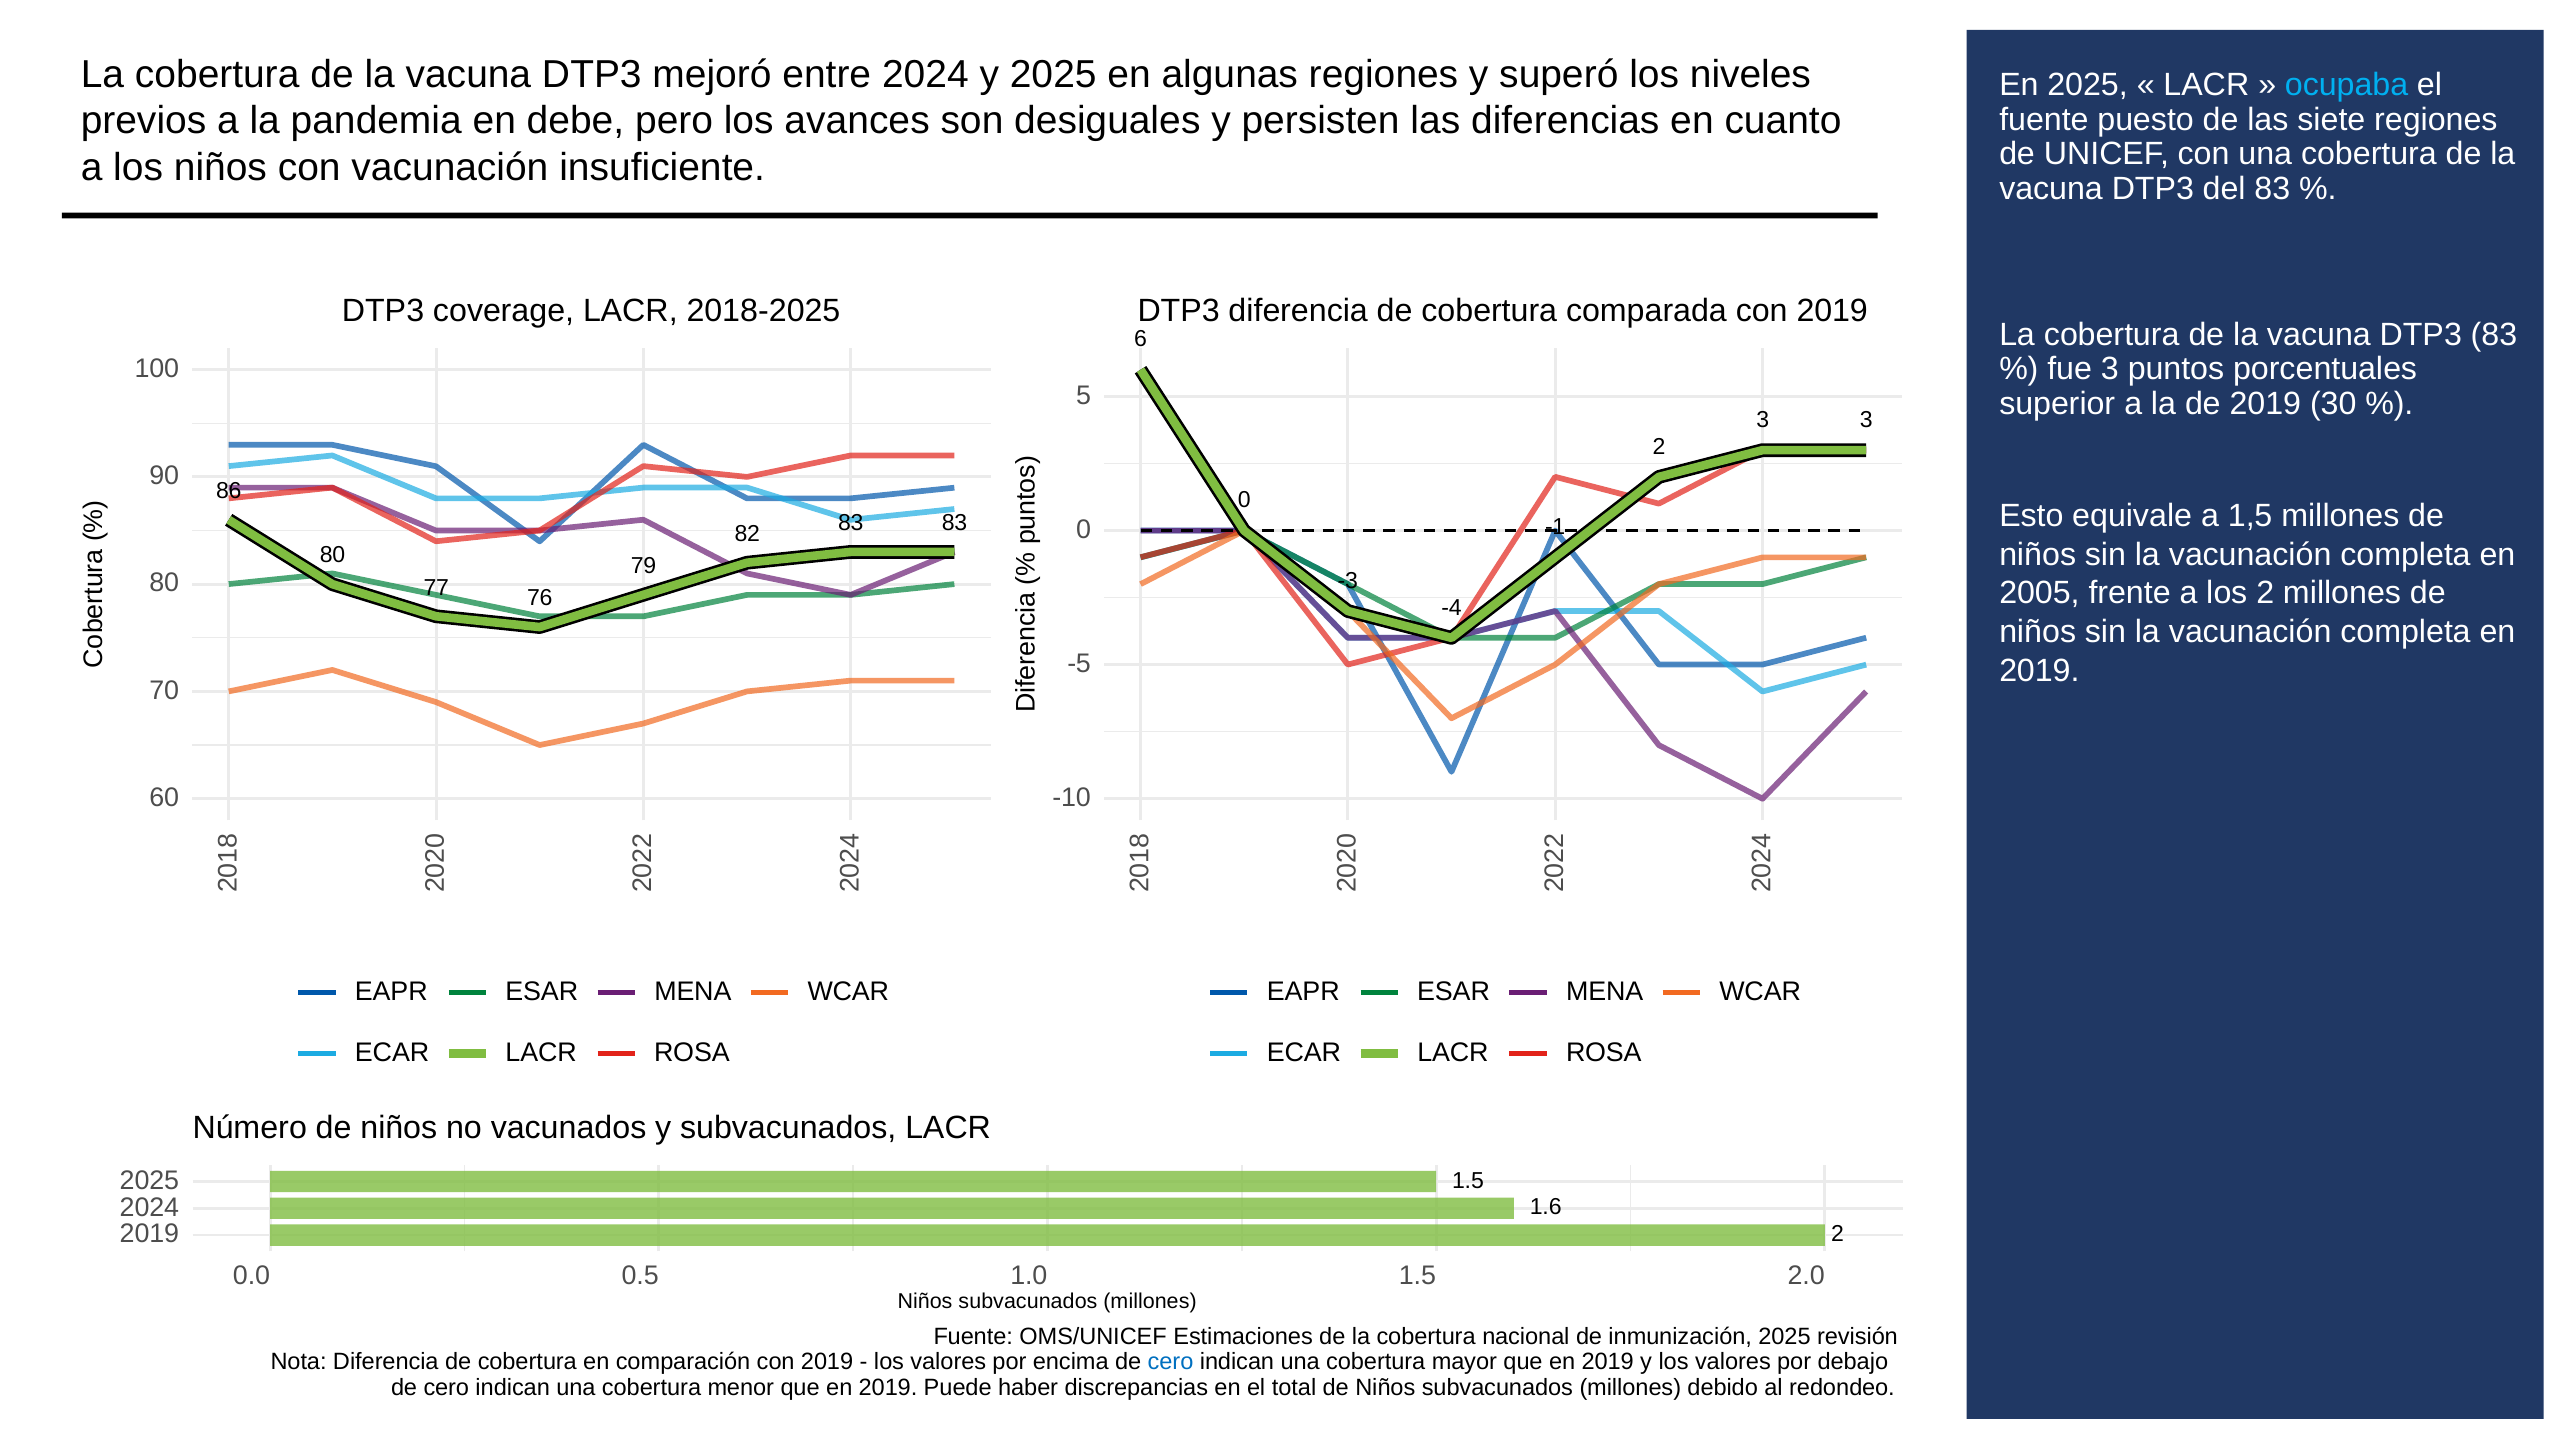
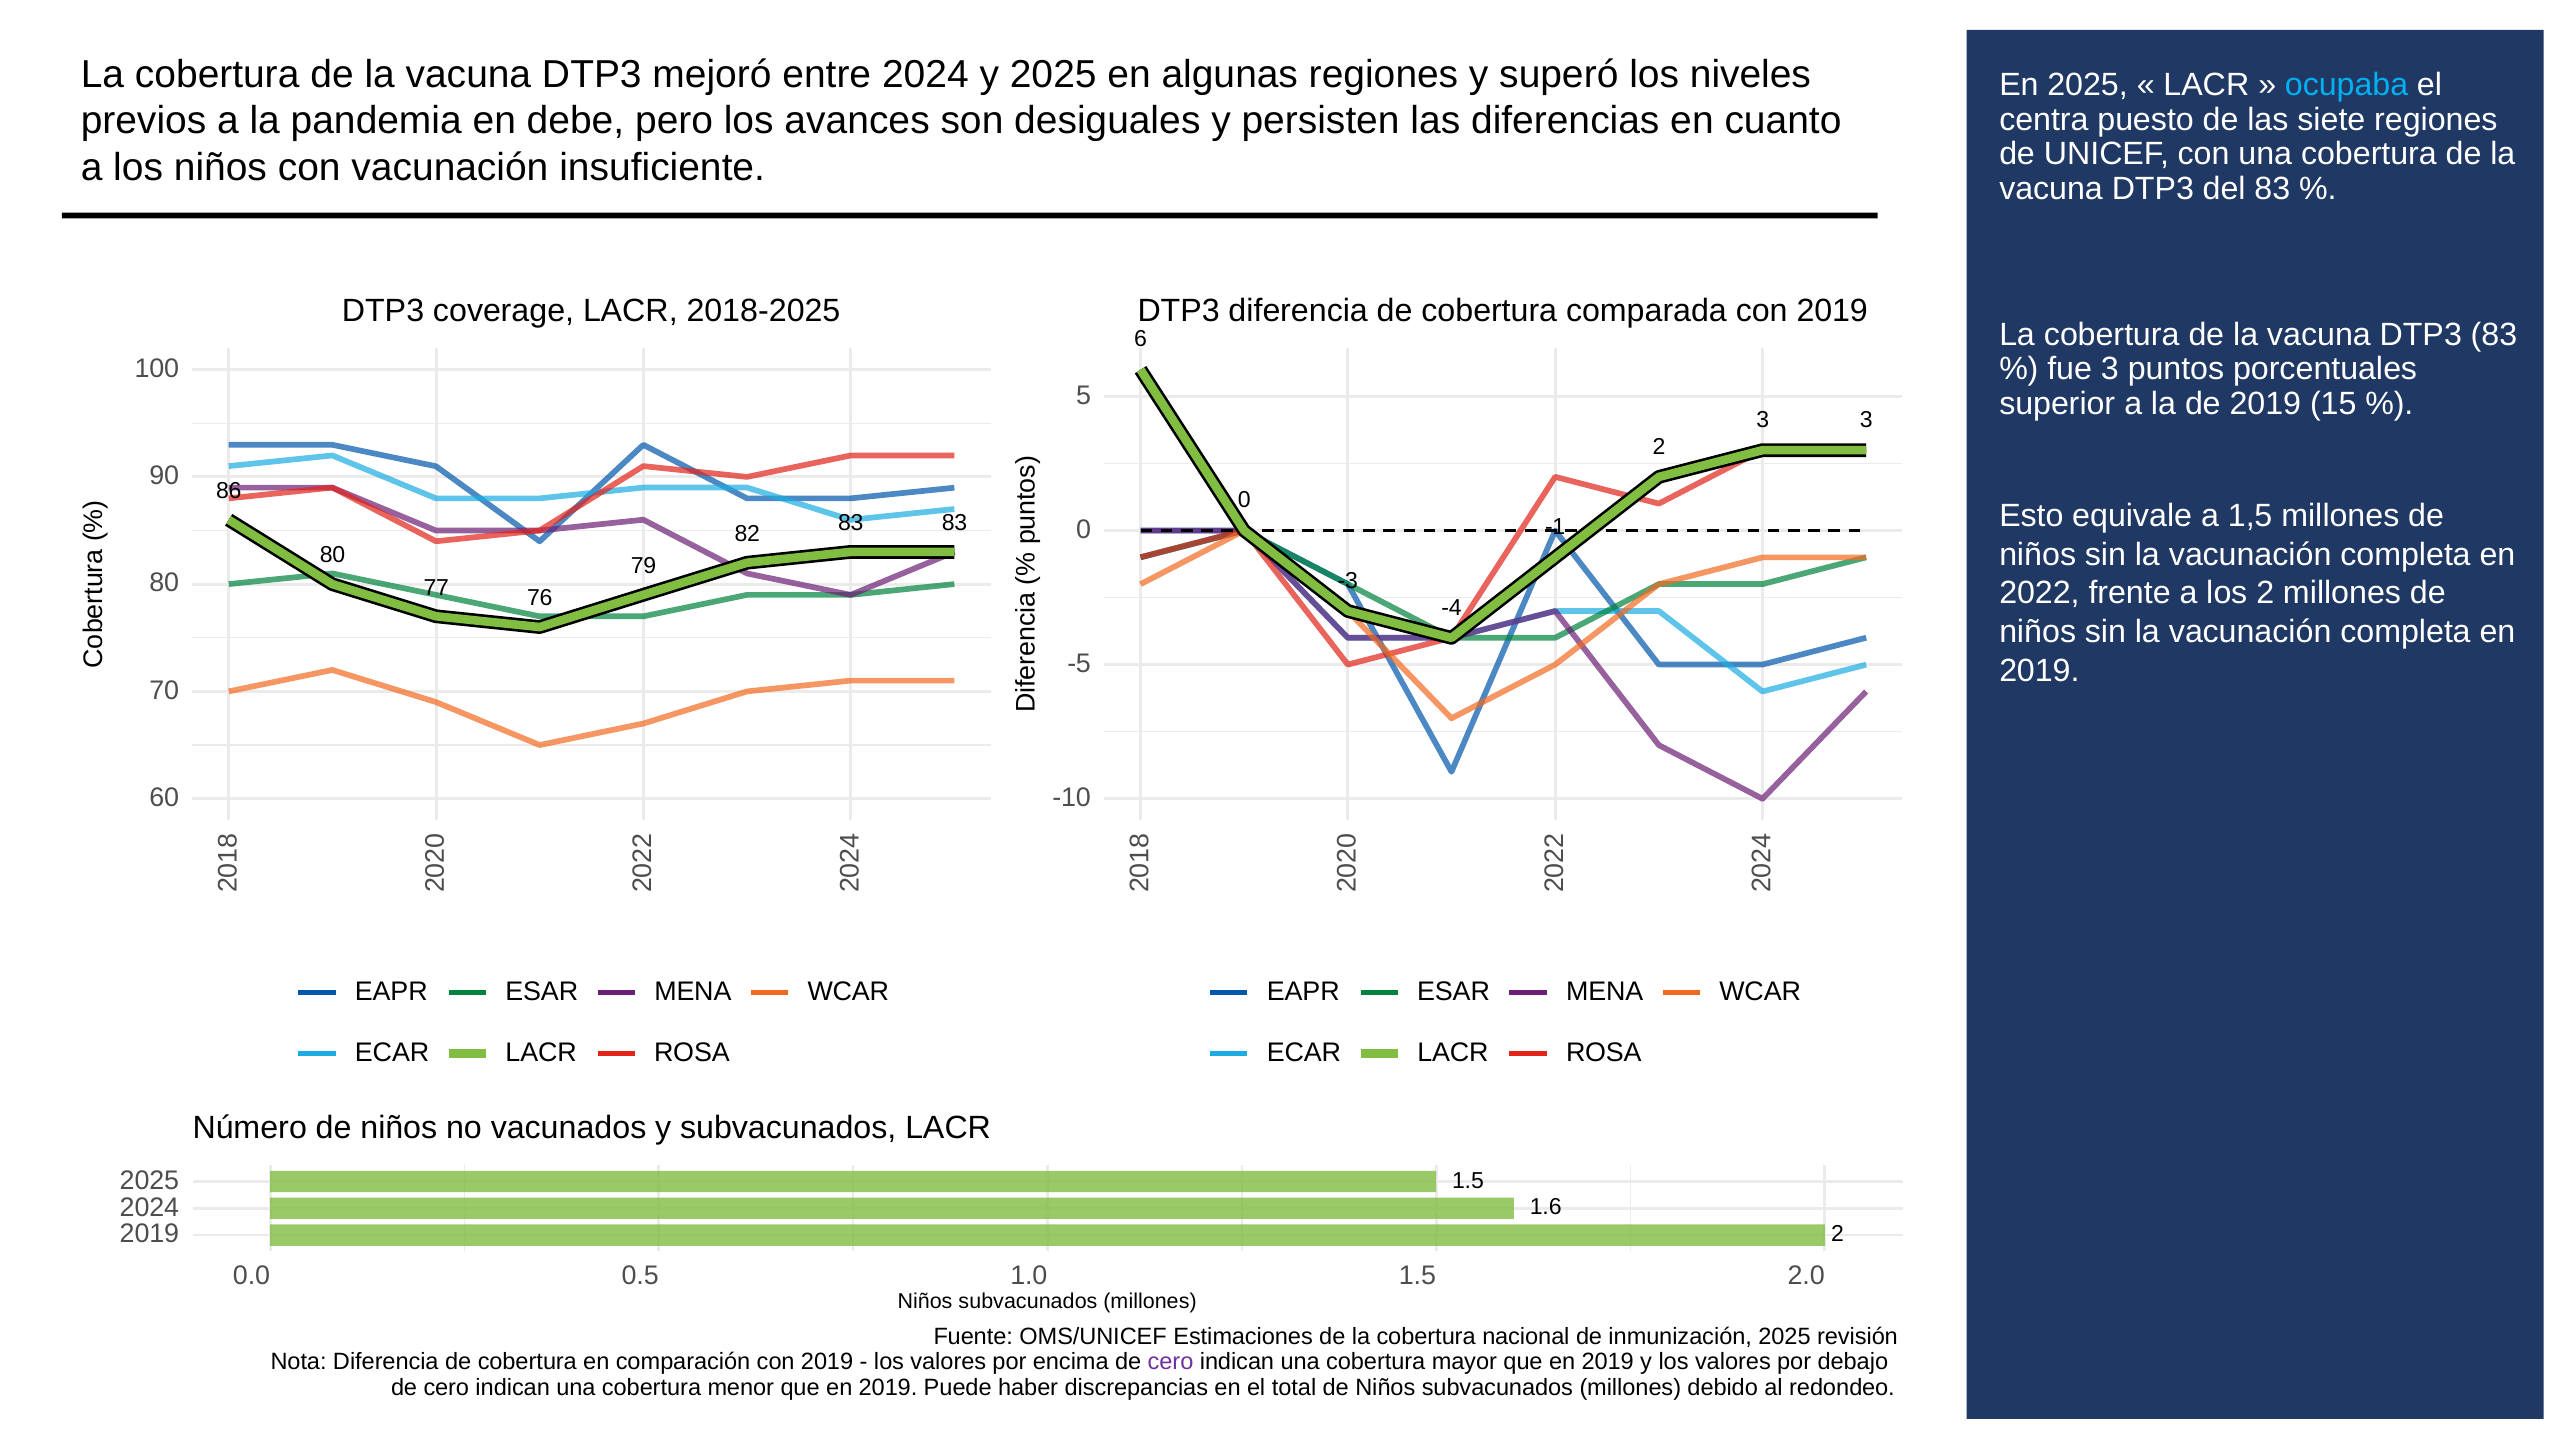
fuente at (2044, 119): fuente -> centra
30: 30 -> 15
2005: 2005 -> 2022
cero at (1171, 1362) colour: blue -> purple
